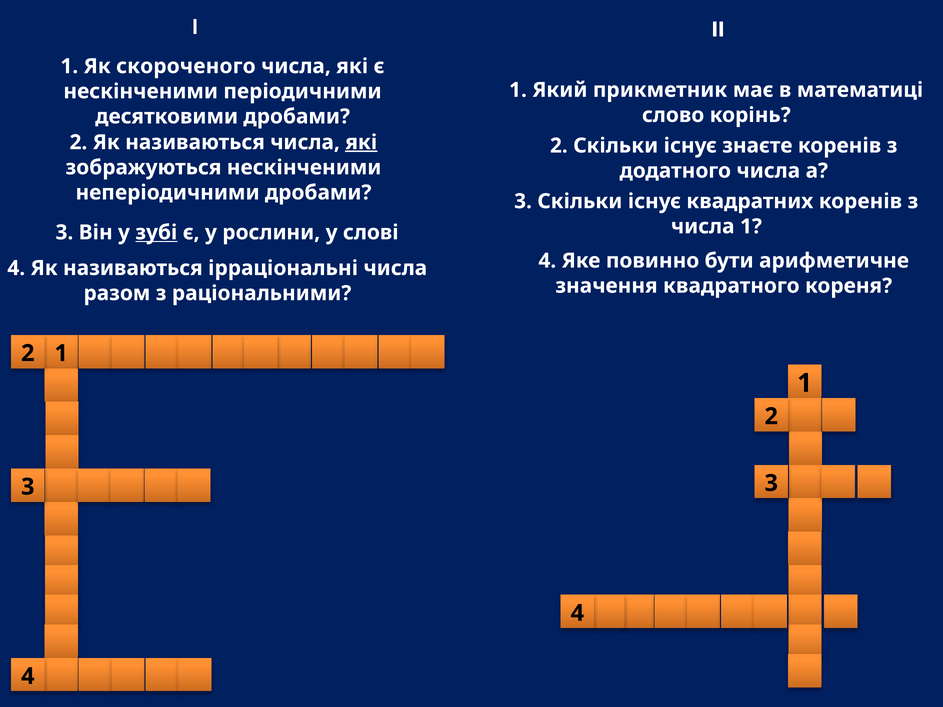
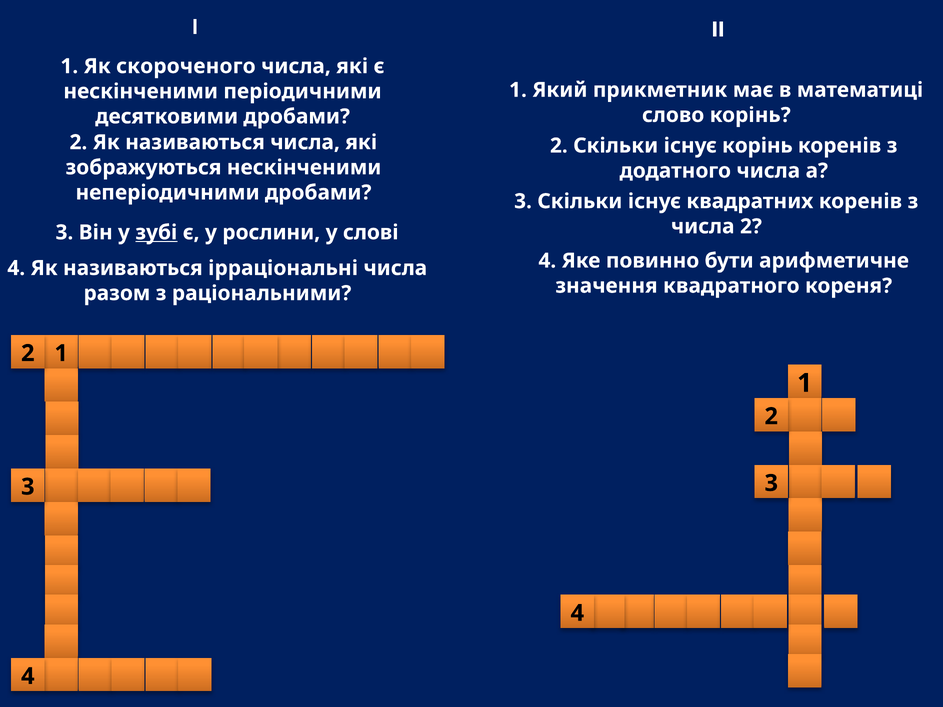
які at (361, 142) underline: present -> none
існує знаєте: знаєте -> корінь
числа 1: 1 -> 2
